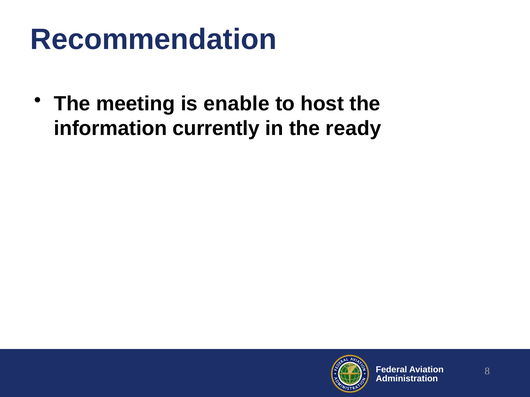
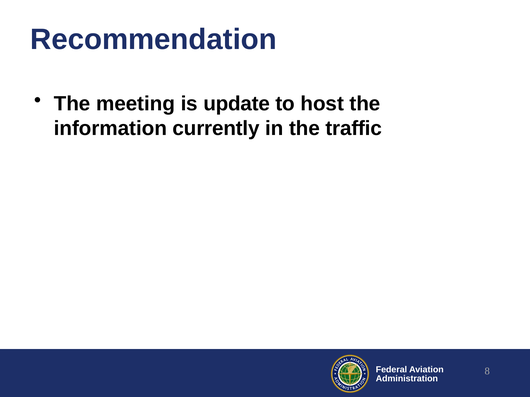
enable: enable -> update
ready: ready -> traffic
